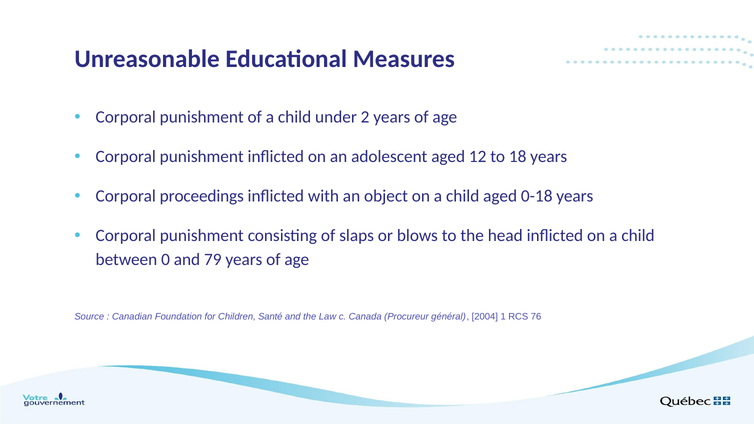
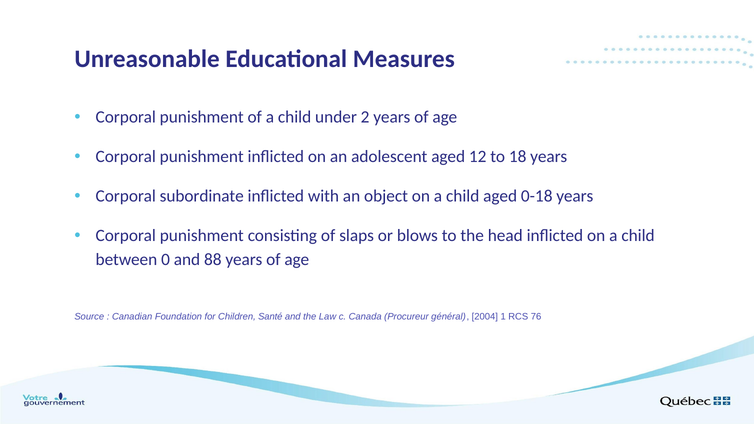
proceedings: proceedings -> subordinate
79: 79 -> 88
